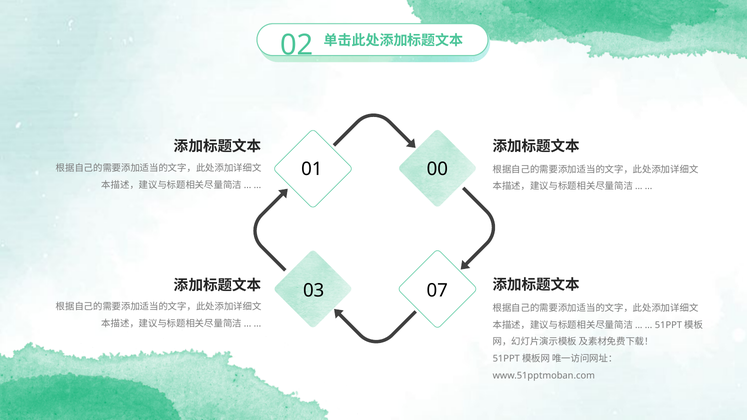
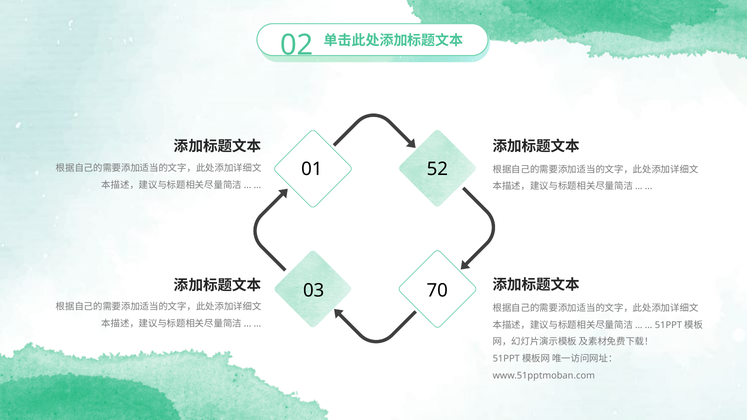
00: 00 -> 52
07: 07 -> 70
